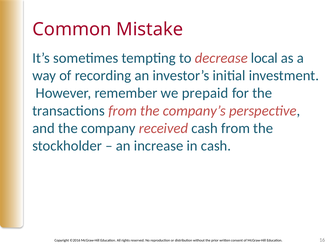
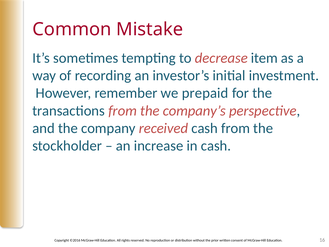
local: local -> item
